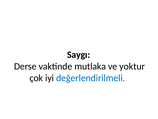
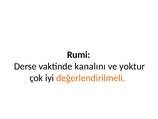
Saygı: Saygı -> Rumi
mutlaka: mutlaka -> kanalını
değerlendirilmeli colour: blue -> orange
